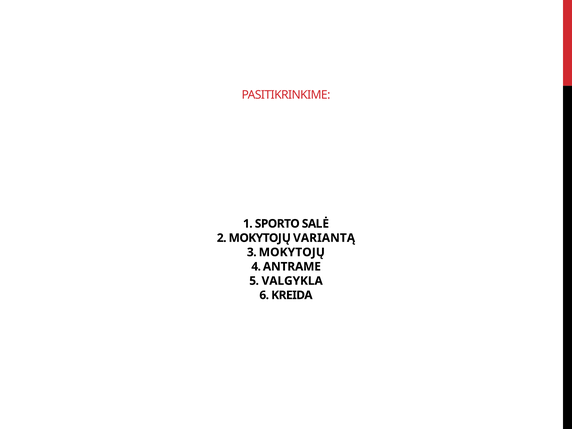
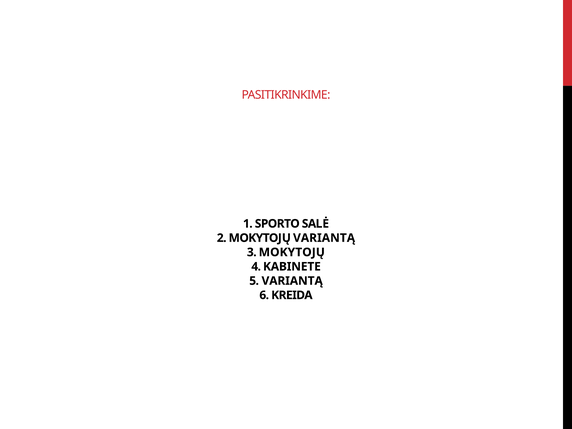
ANTRAME: ANTRAME -> KABINETE
5 VALGYKLA: VALGYKLA -> VARIANTĄ
